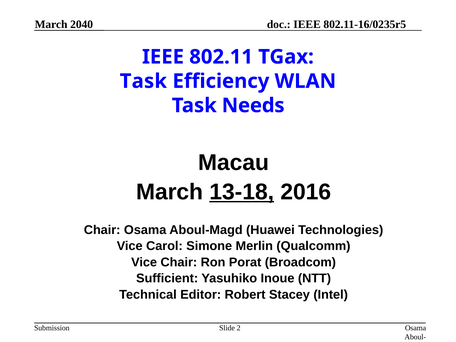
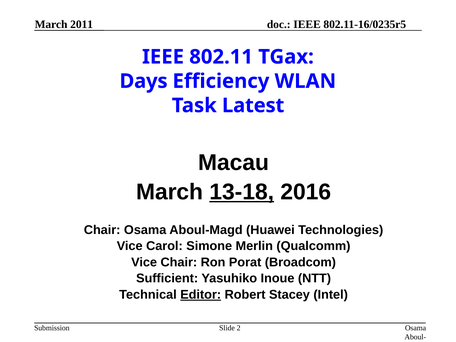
2040: 2040 -> 2011
Task at (143, 81): Task -> Days
Needs: Needs -> Latest
Editor underline: none -> present
